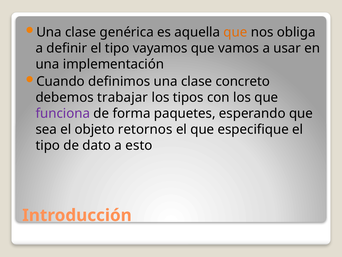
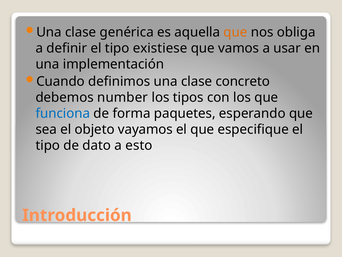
vayamos: vayamos -> existiese
trabajar: trabajar -> number
funciona colour: purple -> blue
retornos: retornos -> vayamos
